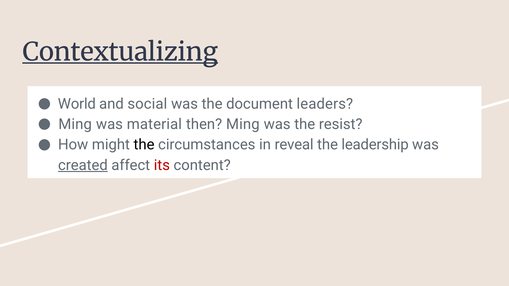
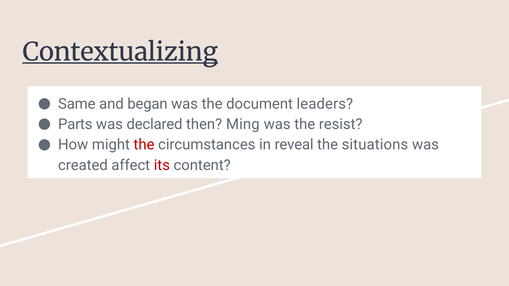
World: World -> Same
social: social -> began
Ming at (75, 124): Ming -> Parts
material: material -> declared
the at (144, 145) colour: black -> red
leadership: leadership -> situations
created underline: present -> none
